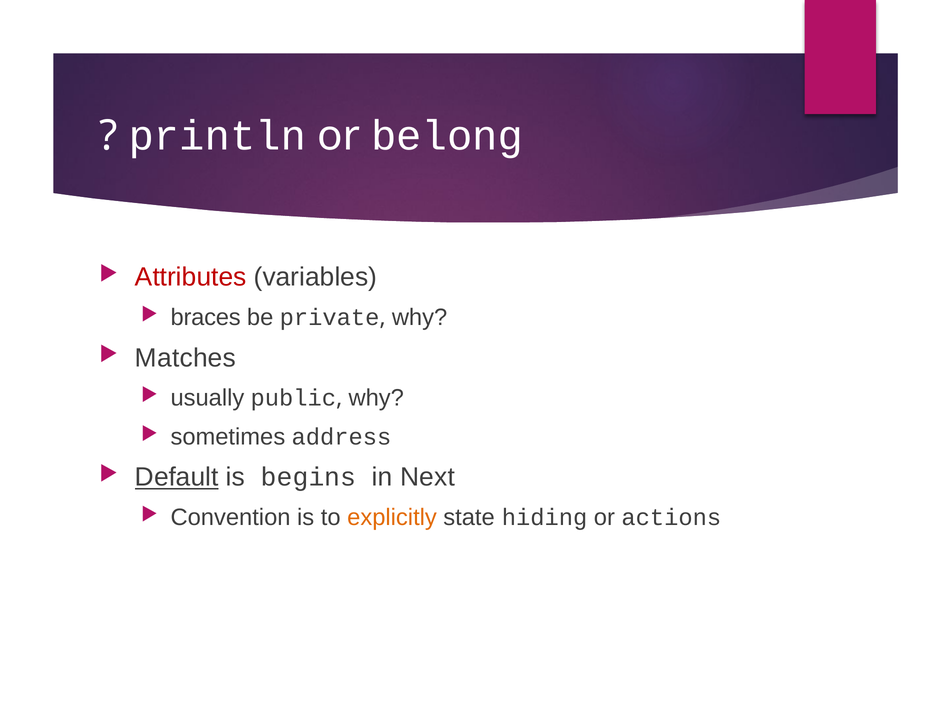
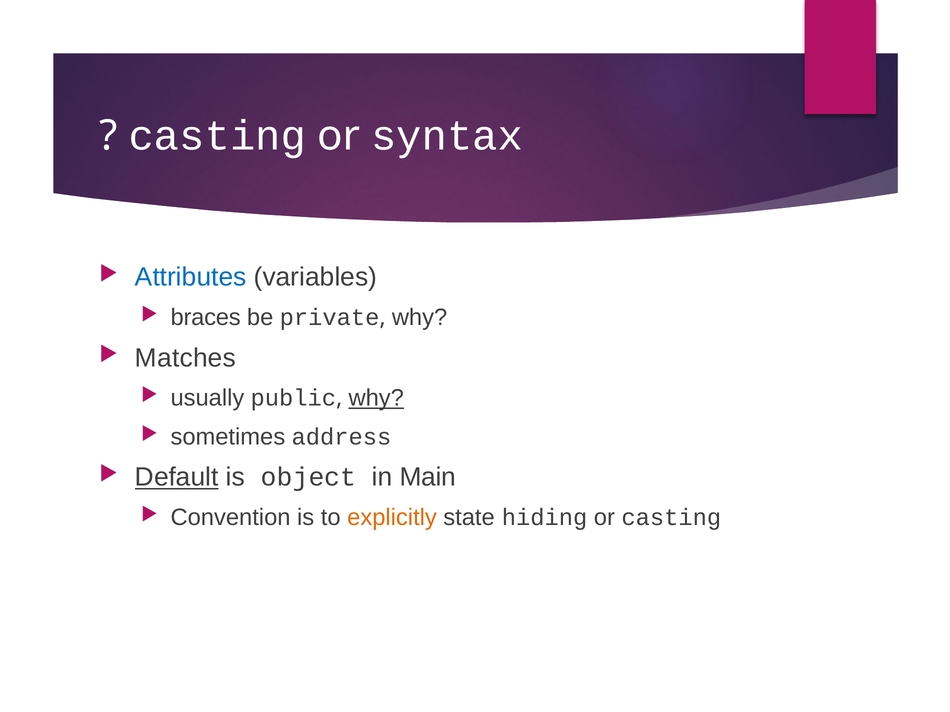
println at (217, 136): println -> casting
belong: belong -> syntax
Attributes colour: red -> blue
why at (376, 398) underline: none -> present
begins: begins -> object
Next: Next -> Main
or actions: actions -> casting
